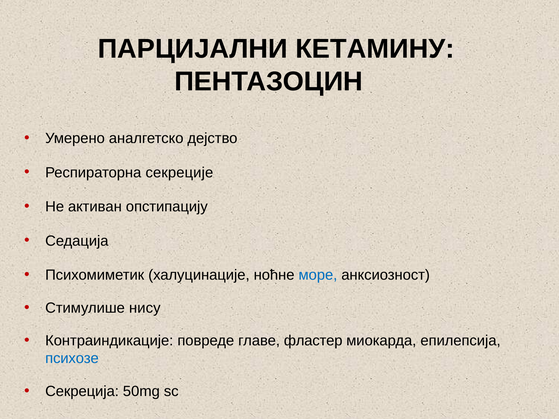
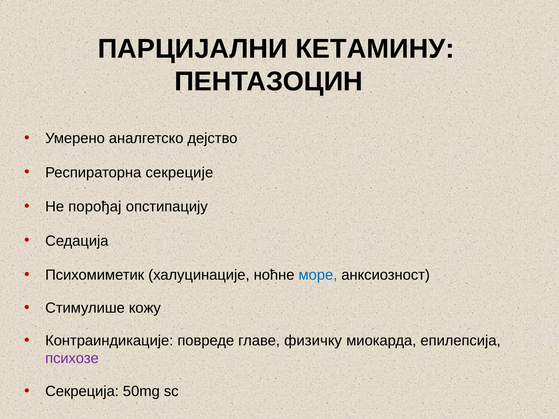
активан: активан -> порођај
нису: нису -> кожу
фластер: фластер -> физичку
психозе colour: blue -> purple
